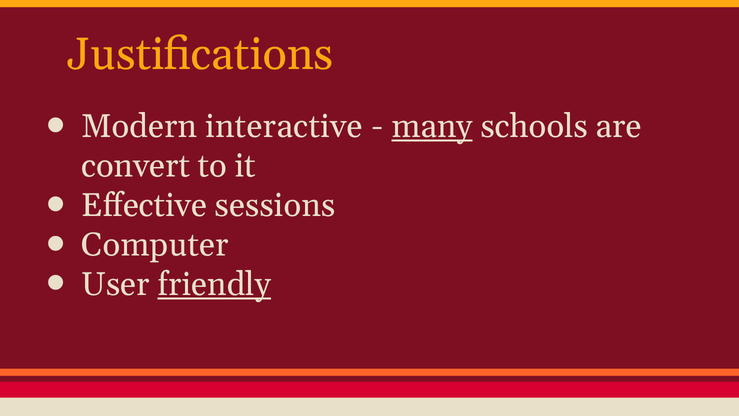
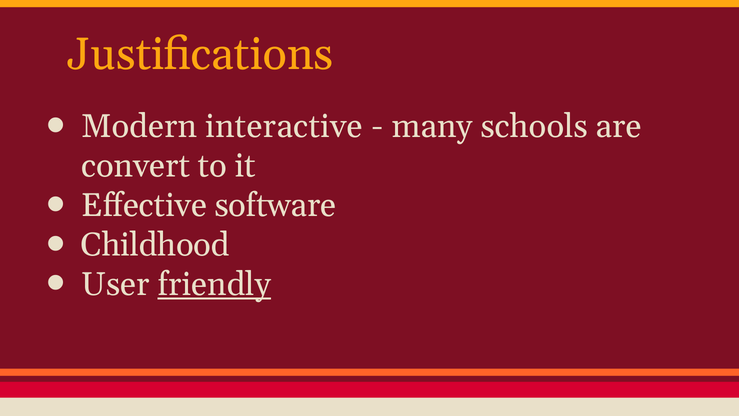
many underline: present -> none
sessions: sessions -> software
Computer: Computer -> Childhood
